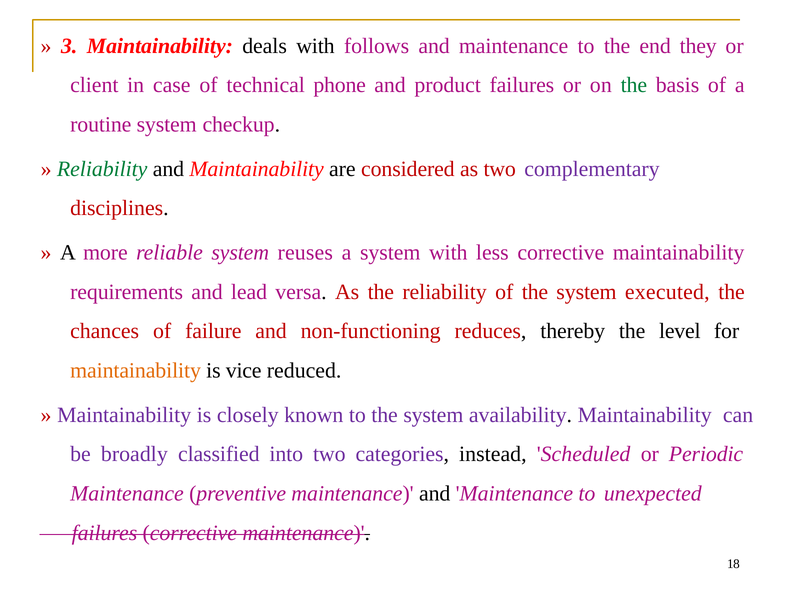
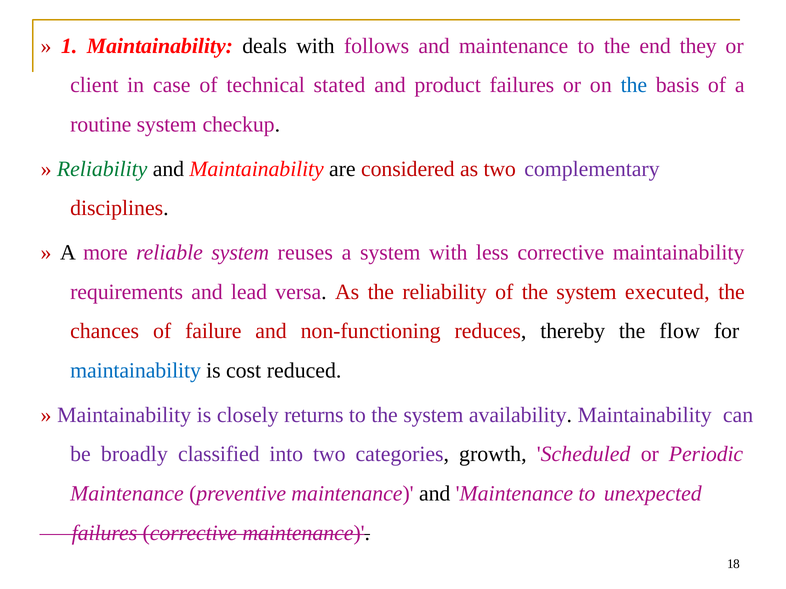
3: 3 -> 1
phone: phone -> stated
the at (634, 85) colour: green -> blue
level: level -> flow
maintainability at (136, 371) colour: orange -> blue
vice: vice -> cost
known: known -> returns
instead: instead -> growth
